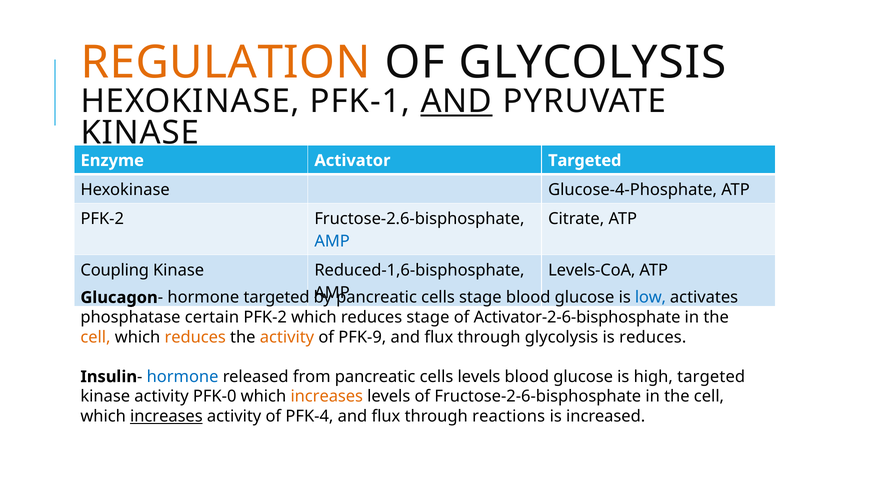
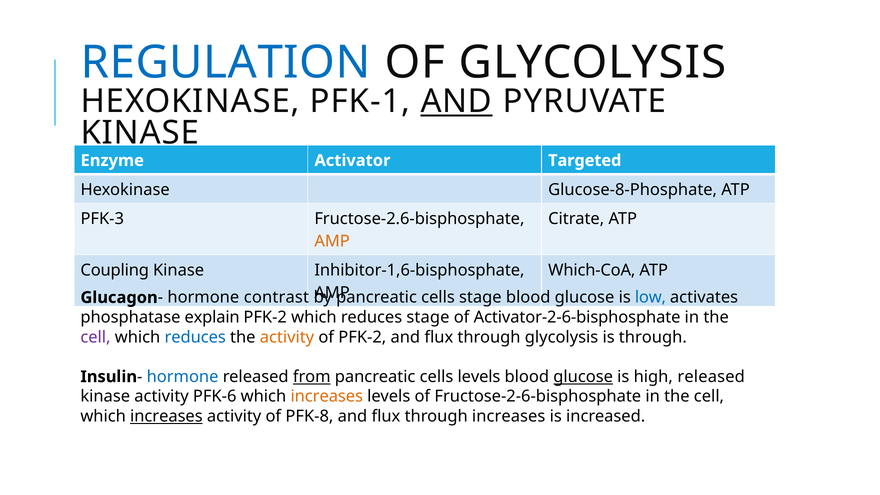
REGULATION colour: orange -> blue
Glucose-4-Phosphate: Glucose-4-Phosphate -> Glucose-8-Phosphate
PFK-2 at (102, 219): PFK-2 -> PFK-3
AMP at (332, 241) colour: blue -> orange
Reduced-1,6-bisphosphate: Reduced-1,6-bisphosphate -> Inhibitor-1,6-bisphosphate
Levels-CoA: Levels-CoA -> Which-CoA
hormone targeted: targeted -> contrast
certain: certain -> explain
cell at (95, 337) colour: orange -> purple
reduces at (195, 337) colour: orange -> blue
of PFK-9: PFK-9 -> PFK-2
is reduces: reduces -> through
from underline: none -> present
glucose at (583, 377) underline: none -> present
high targeted: targeted -> released
PFK-0: PFK-0 -> PFK-6
PFK-4: PFK-4 -> PFK-8
through reactions: reactions -> increases
